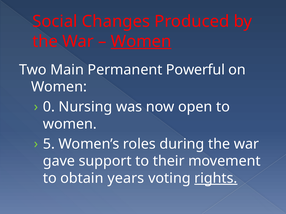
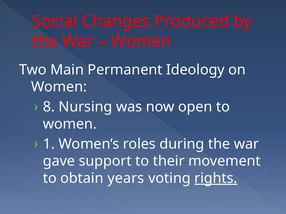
Women at (141, 41) underline: present -> none
Powerful: Powerful -> Ideology
0: 0 -> 8
5: 5 -> 1
